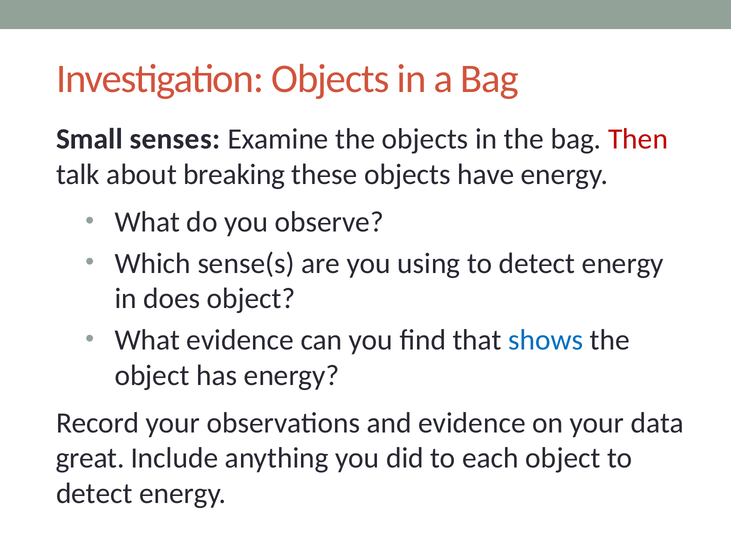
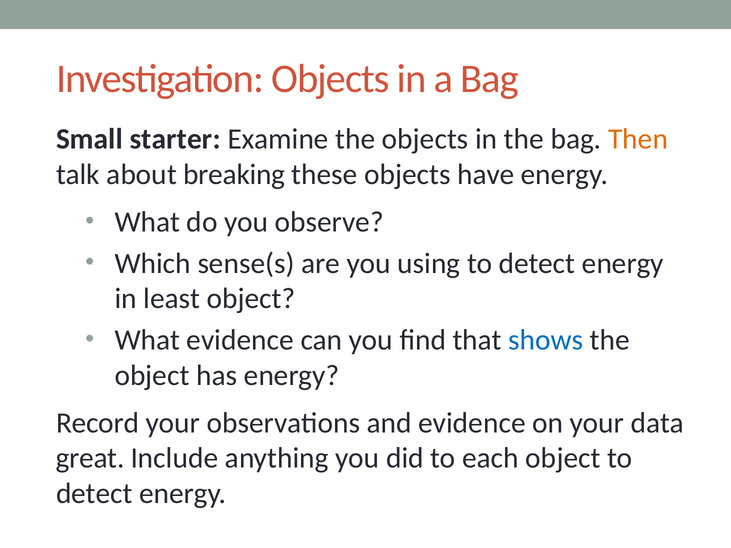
senses: senses -> starter
Then colour: red -> orange
does: does -> least
